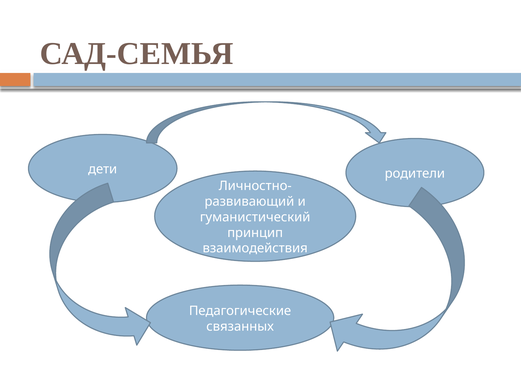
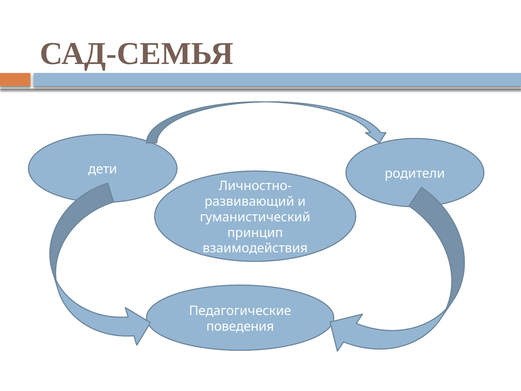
связанных: связанных -> поведения
